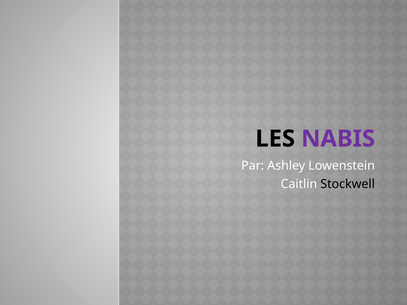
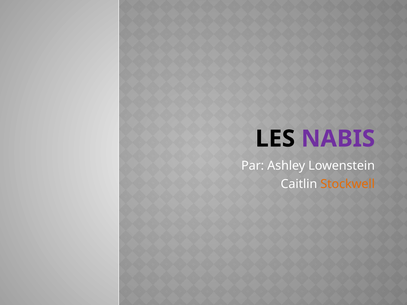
Stockwell colour: black -> orange
